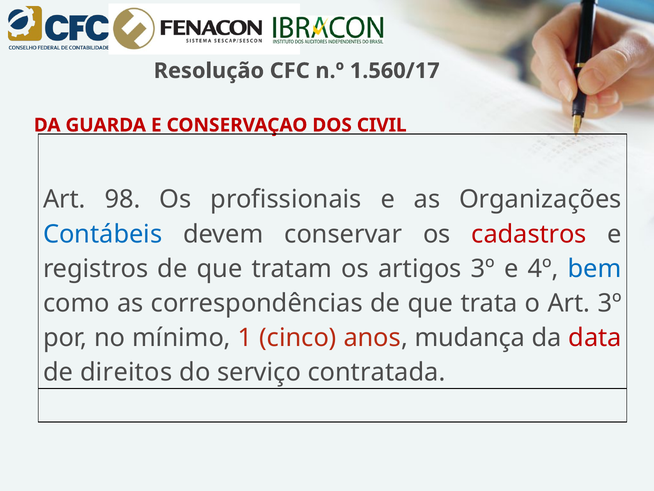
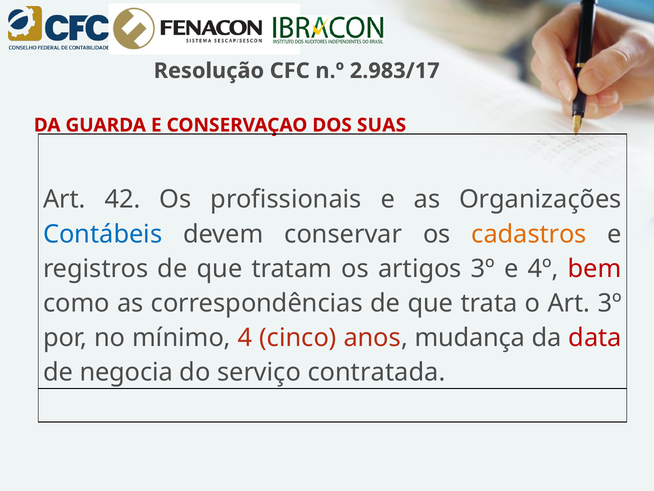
1.560/17: 1.560/17 -> 2.983/17
CIVIL: CIVIL -> SUAS
98: 98 -> 42
cadastros colour: red -> orange
bem colour: blue -> red
1: 1 -> 4
direitos: direitos -> negocia
